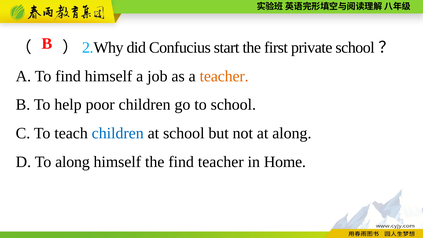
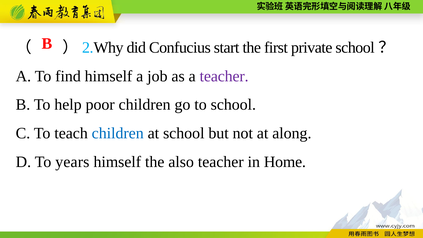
teacher at (224, 76) colour: orange -> purple
To along: along -> years
the find: find -> also
